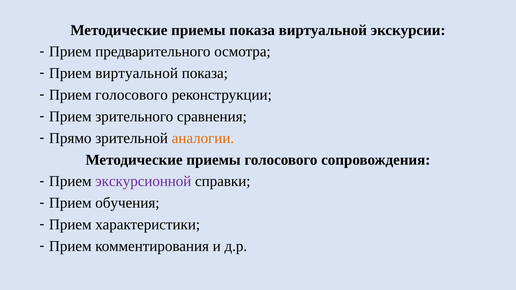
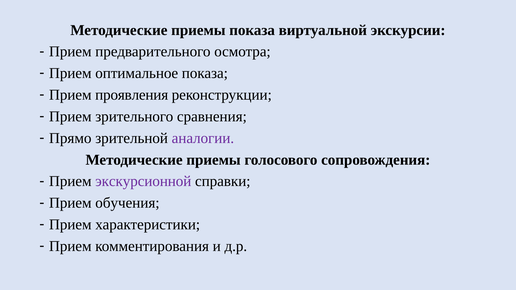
Прием виртуальной: виртуальной -> оптимальное
Прием голосового: голосового -> проявления
аналогии colour: orange -> purple
